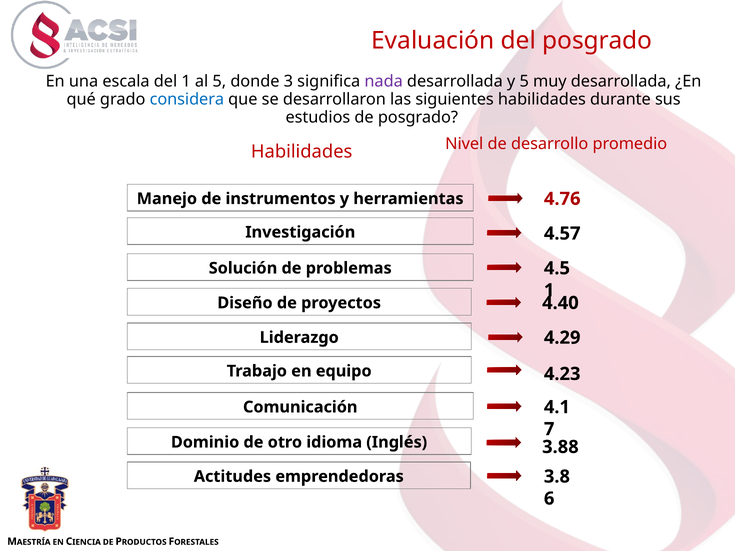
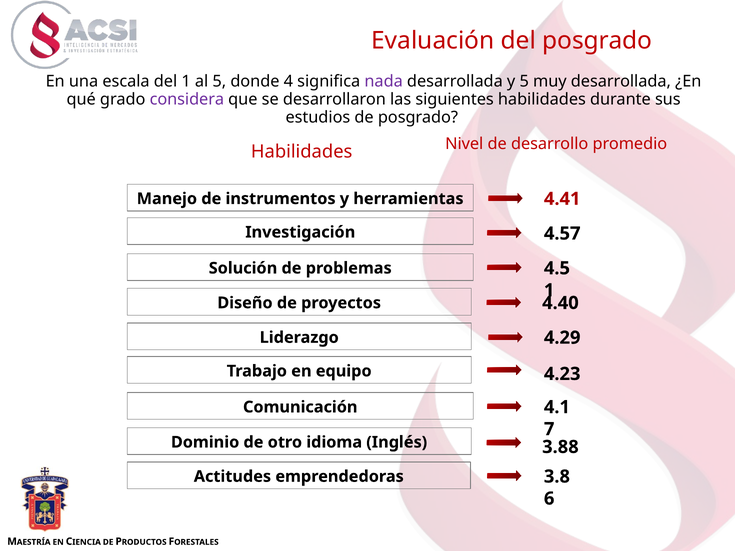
3: 3 -> 4
considera colour: blue -> purple
4.76: 4.76 -> 4.41
